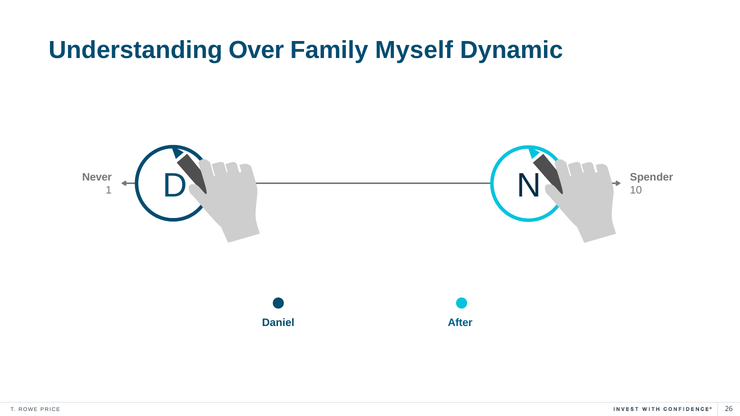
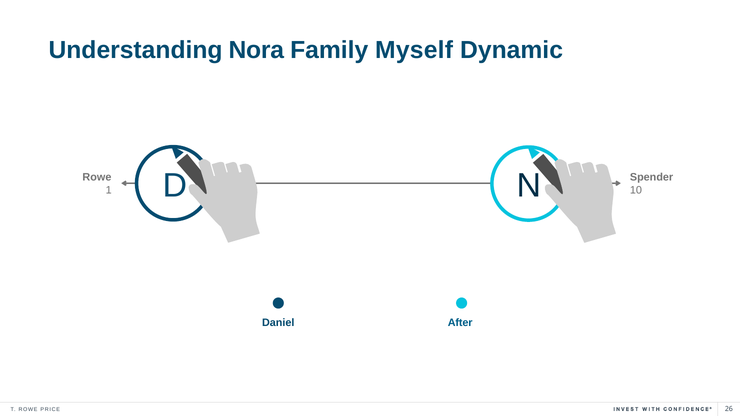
Over: Over -> Nora
Never at (97, 177): Never -> Rowe
